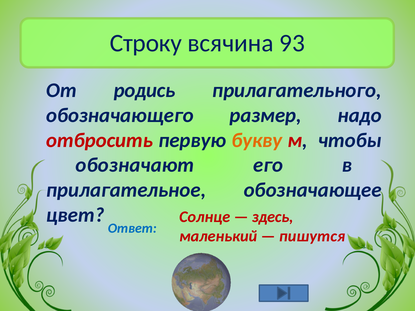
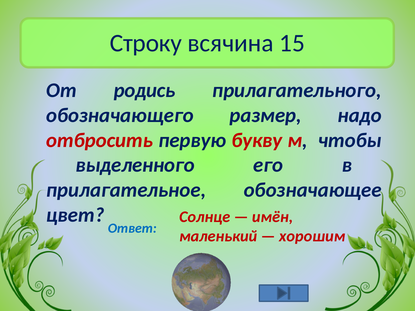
93: 93 -> 15
букву colour: orange -> red
обозначают: обозначают -> выделенного
здесь: здесь -> имён
пишутся: пишутся -> хорошим
